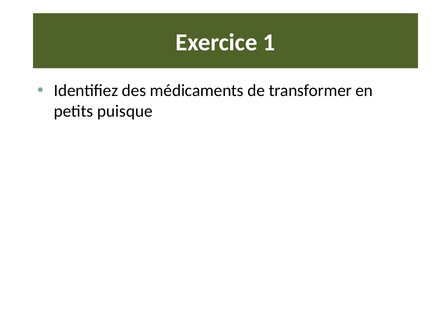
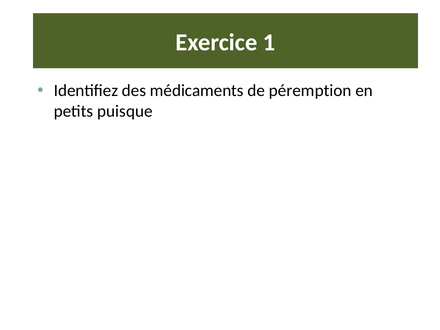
transformer: transformer -> péremption
